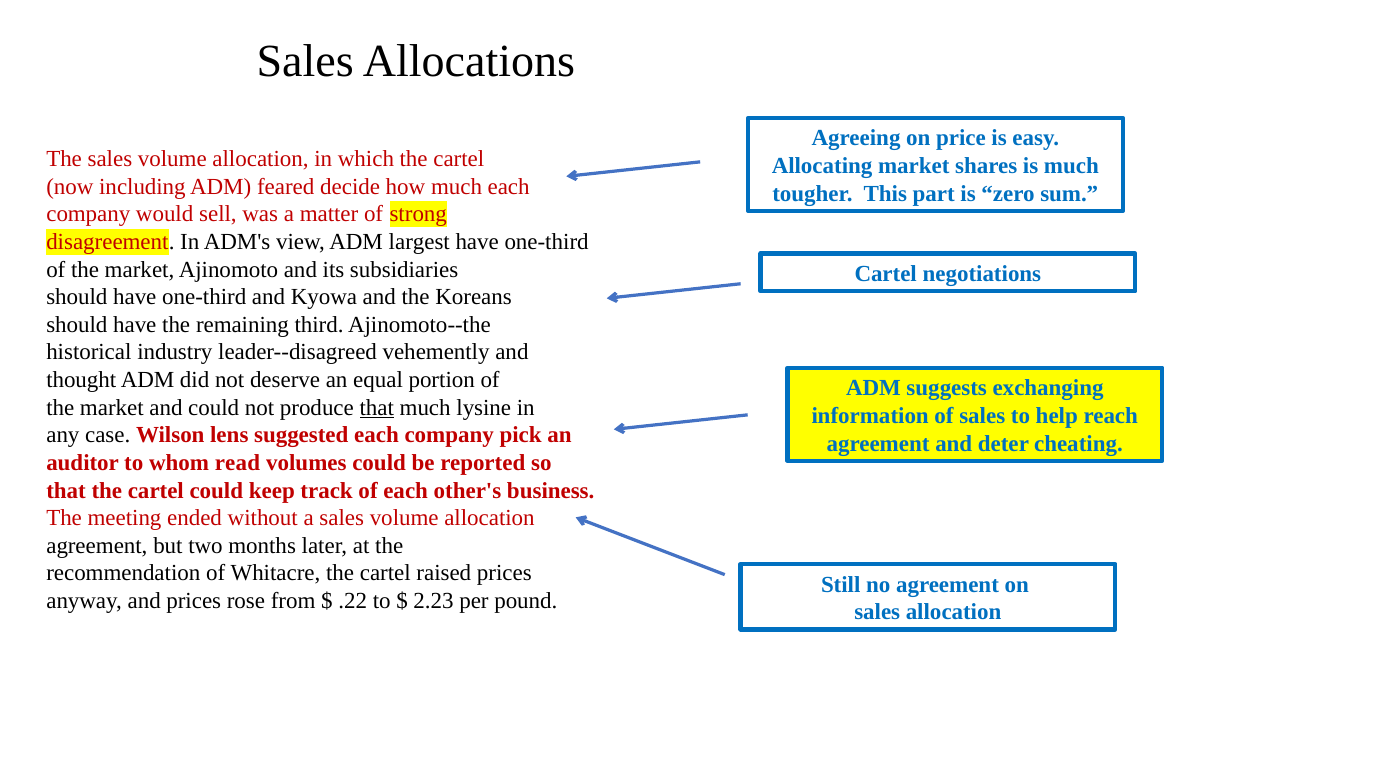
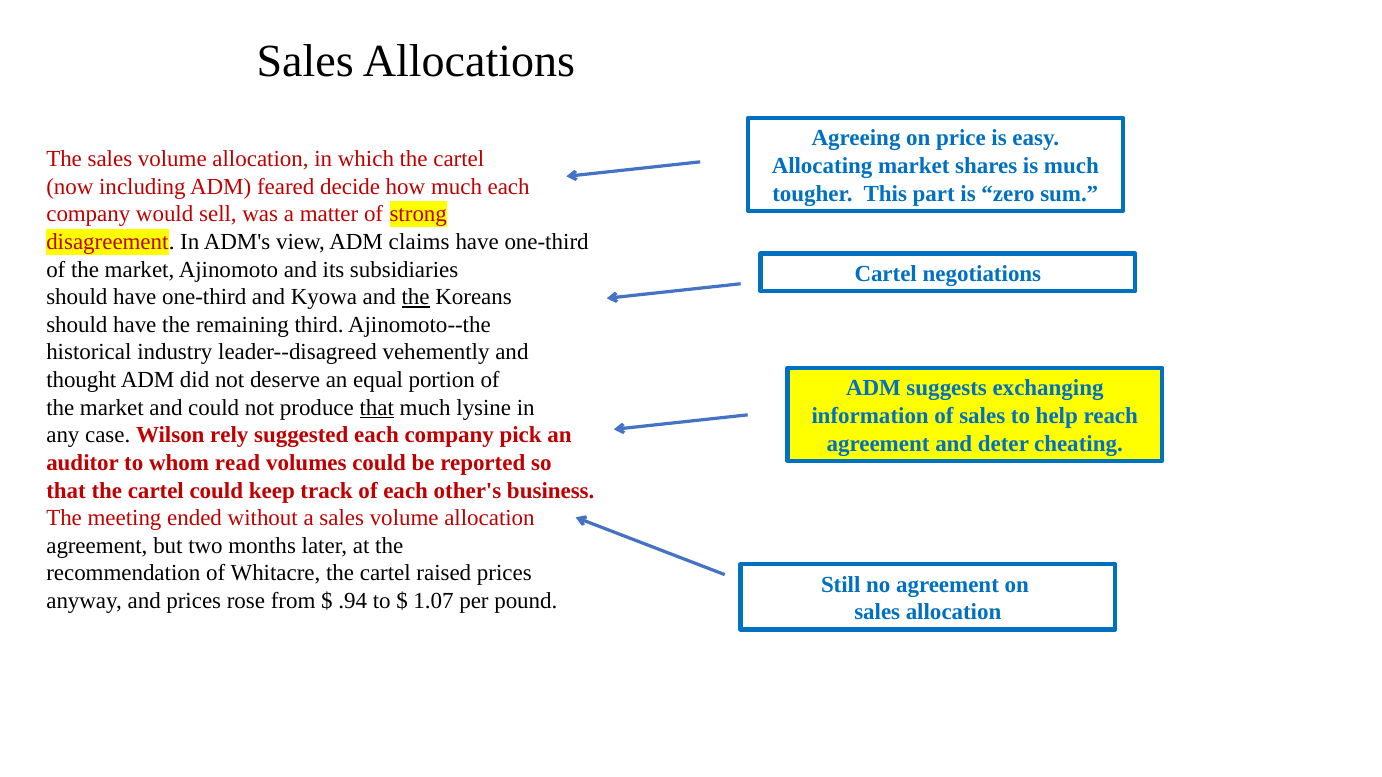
largest: largest -> claims
the at (416, 297) underline: none -> present
lens: lens -> rely
.22: .22 -> .94
2.23: 2.23 -> 1.07
